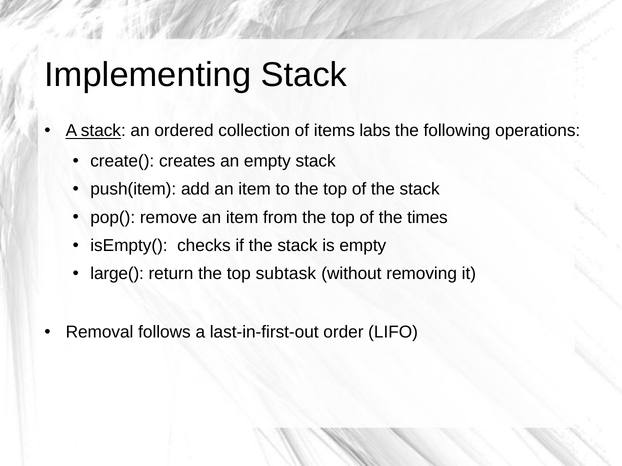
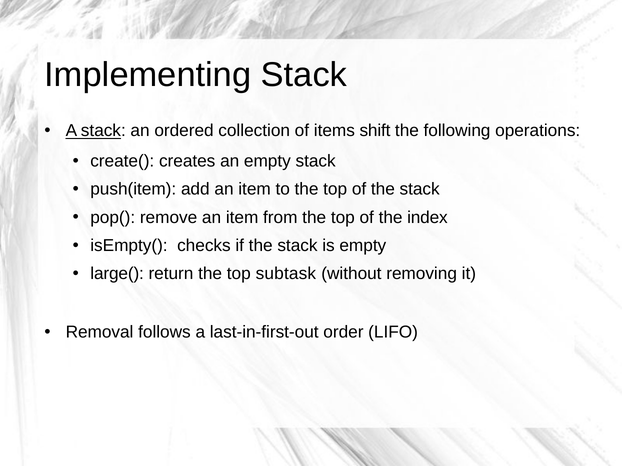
labs: labs -> shift
times: times -> index
